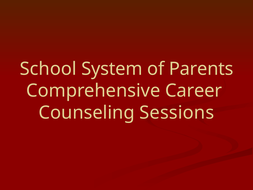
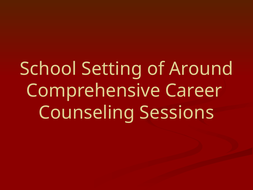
System: System -> Setting
Parents: Parents -> Around
